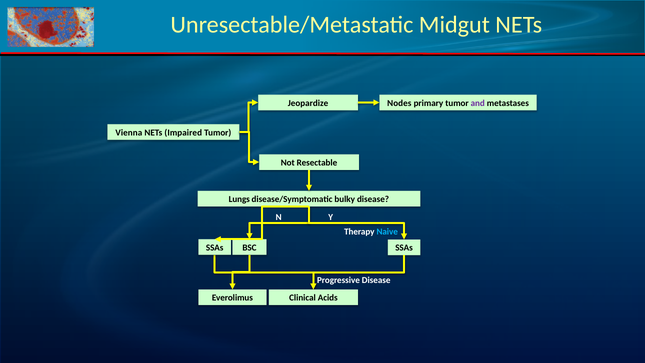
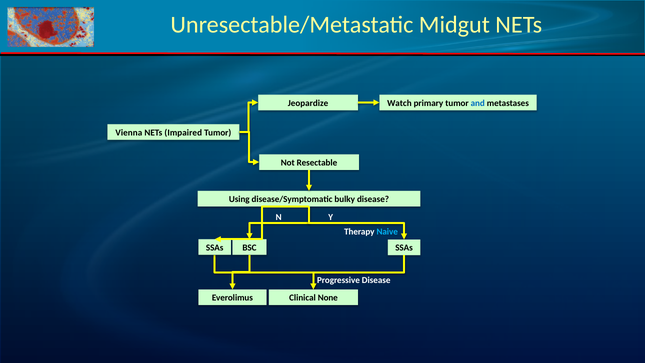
Nodes: Nodes -> Watch
and colour: purple -> blue
Lungs: Lungs -> Using
Acids: Acids -> None
